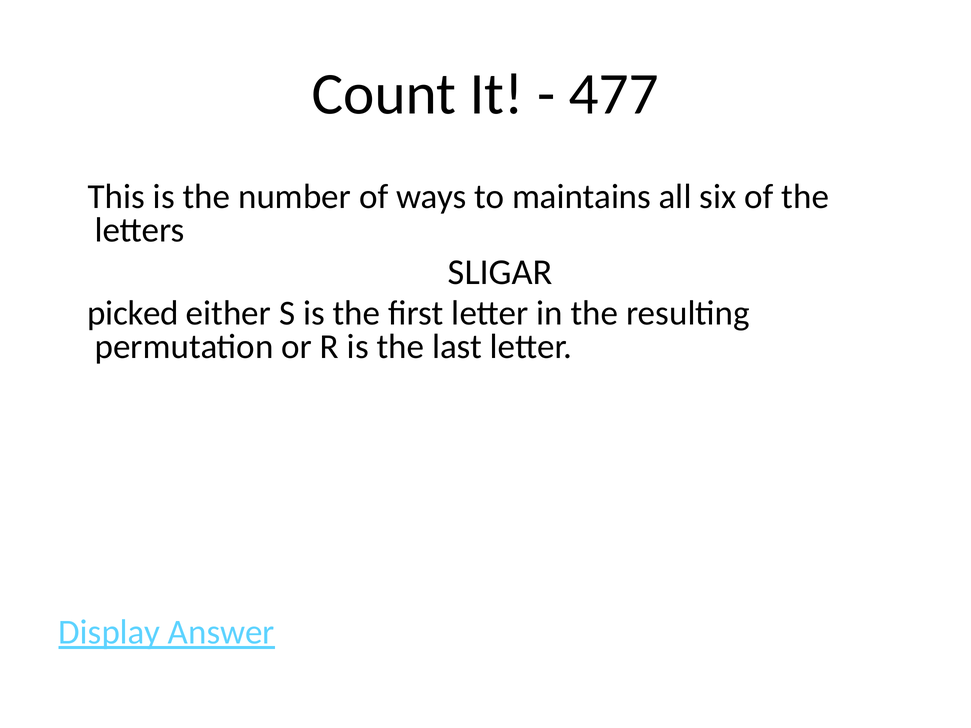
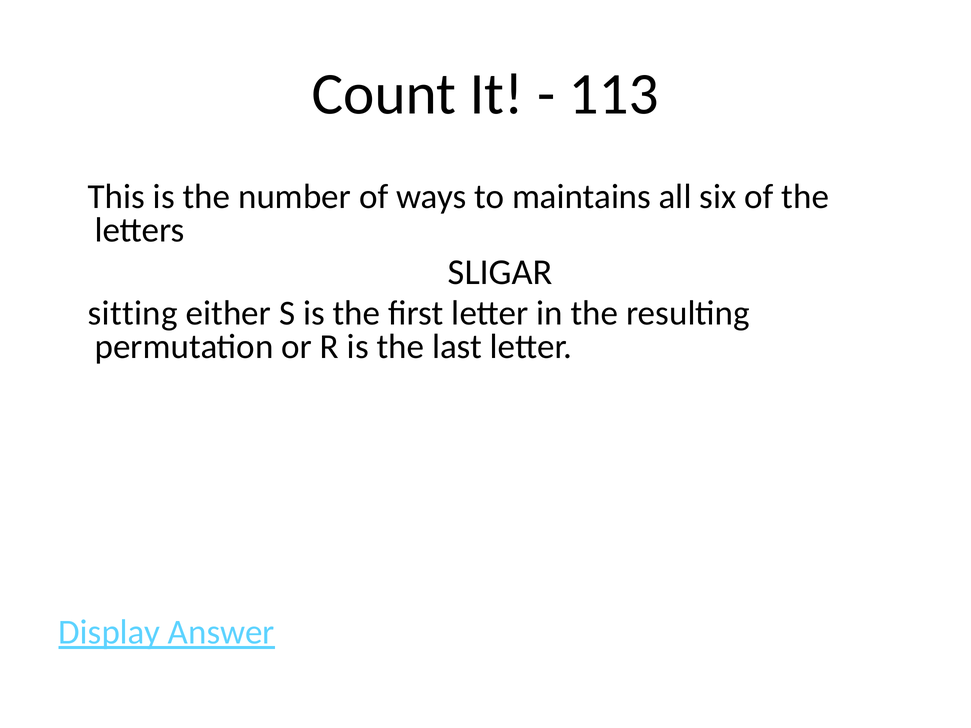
477: 477 -> 113
picked: picked -> sitting
